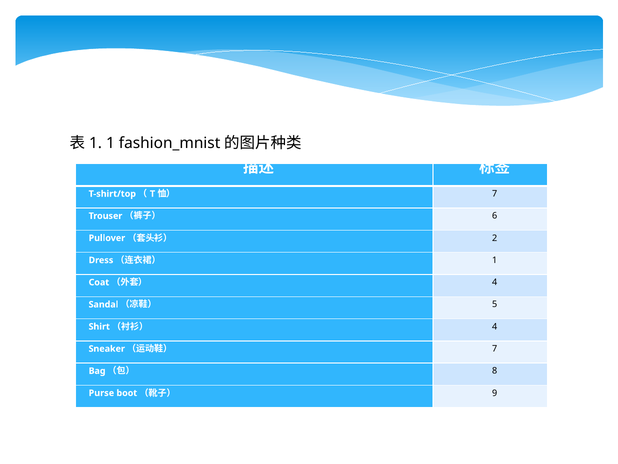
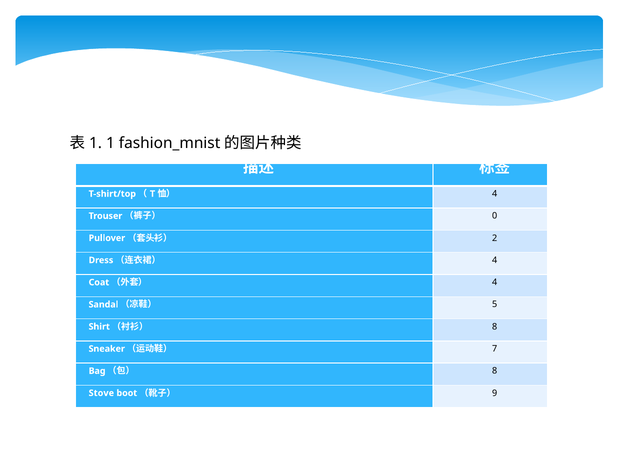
7 at (495, 194): 7 -> 4
6: 6 -> 0
1 at (495, 260): 1 -> 4
4 at (495, 326): 4 -> 8
Purse: Purse -> Stove
